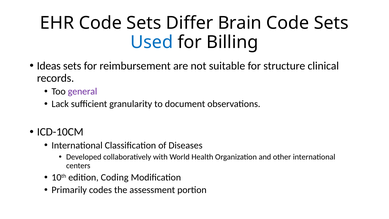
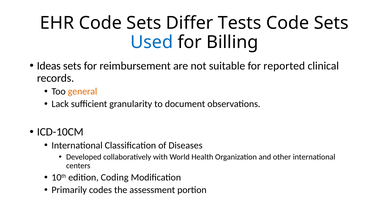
Brain: Brain -> Tests
structure: structure -> reported
general colour: purple -> orange
